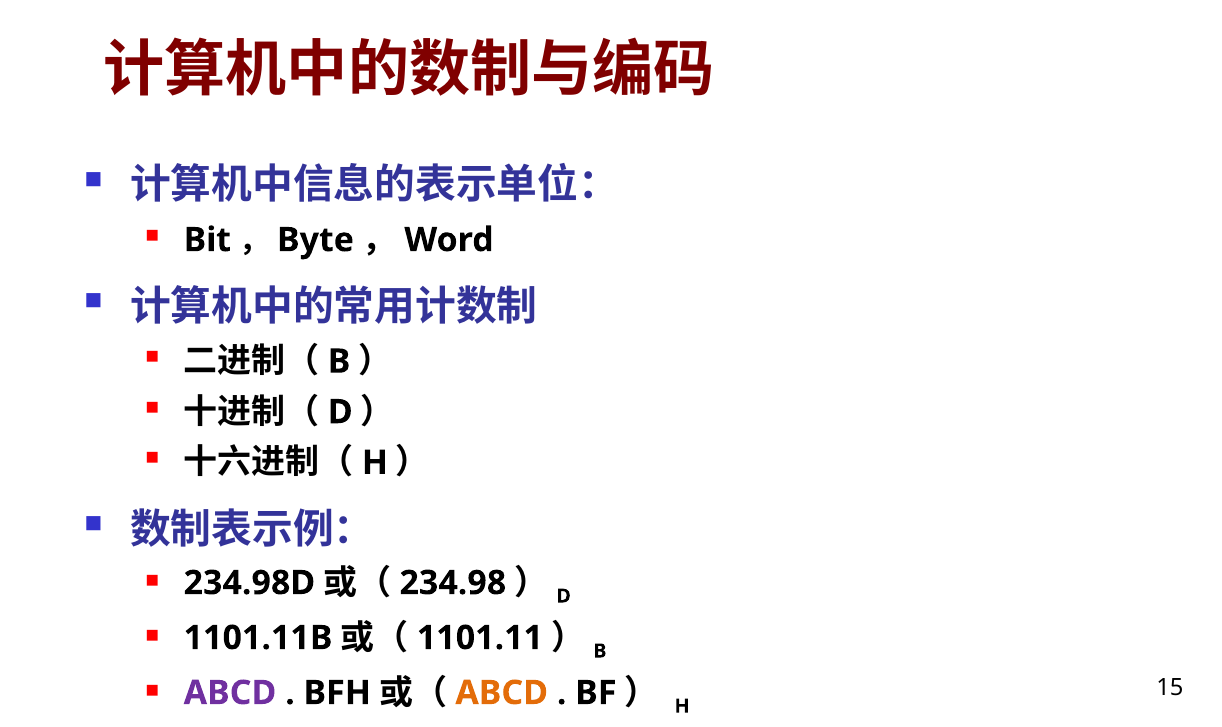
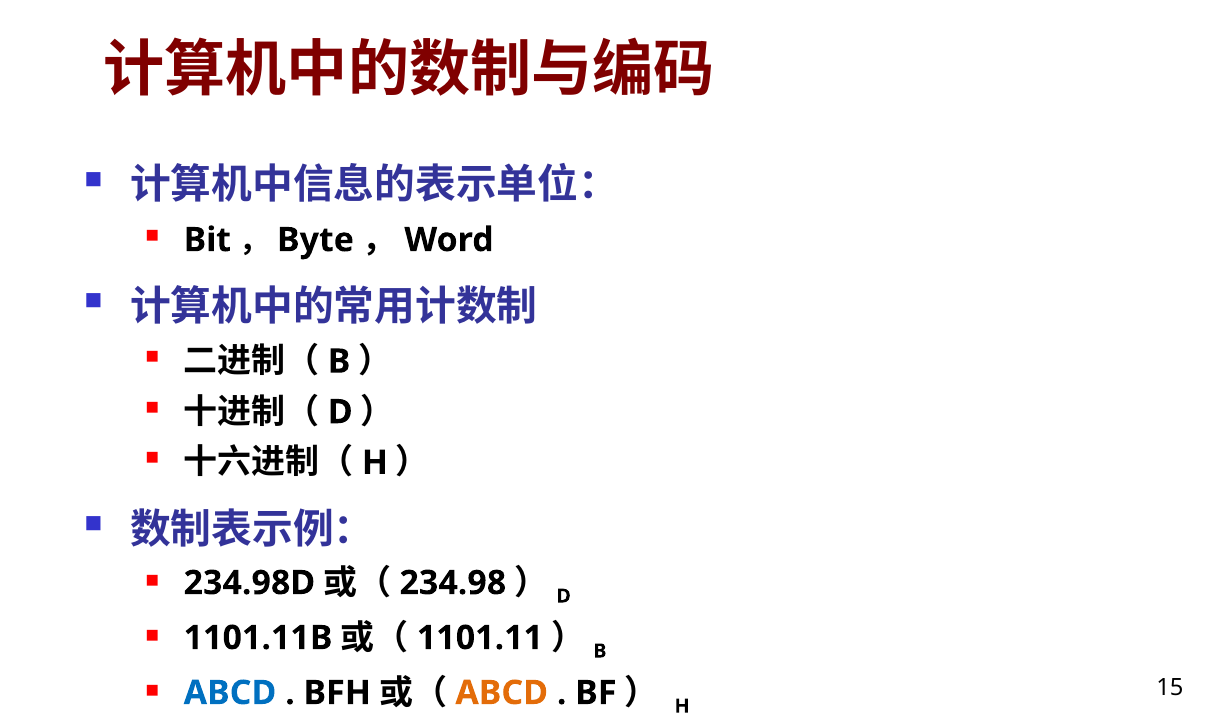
ABCD at (230, 693) colour: purple -> blue
